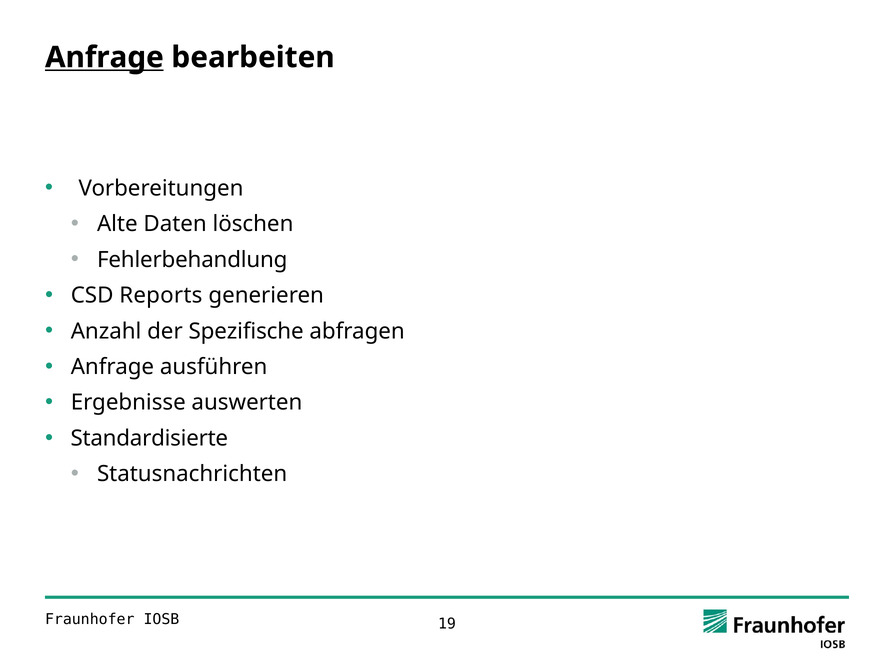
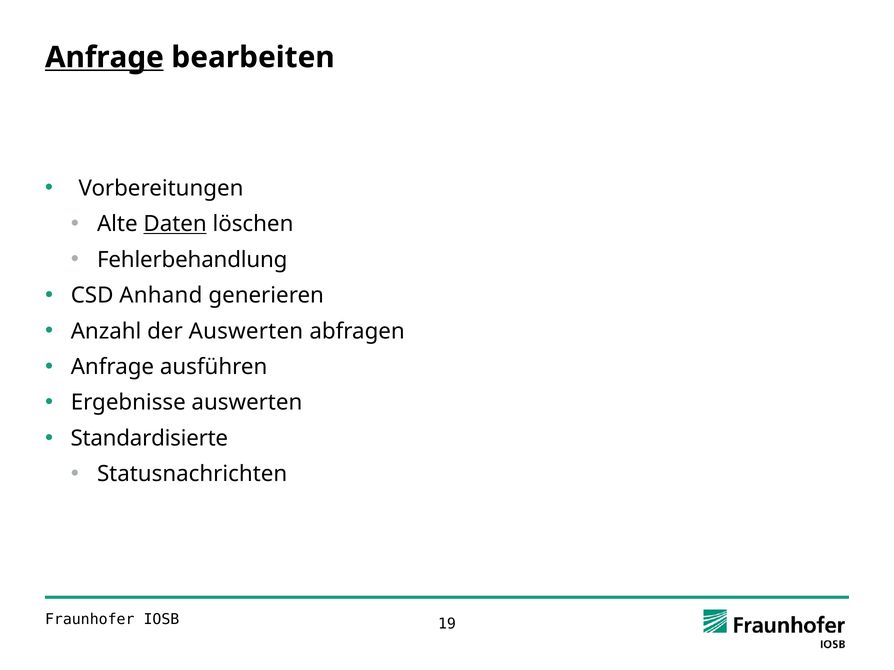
Daten underline: none -> present
Reports: Reports -> Anhand
der Spezifische: Spezifische -> Auswerten
